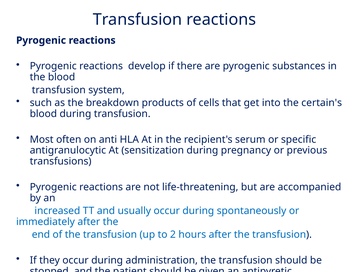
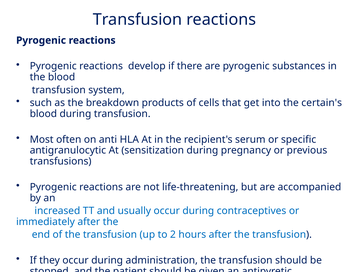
spontaneously: spontaneously -> contraceptives
